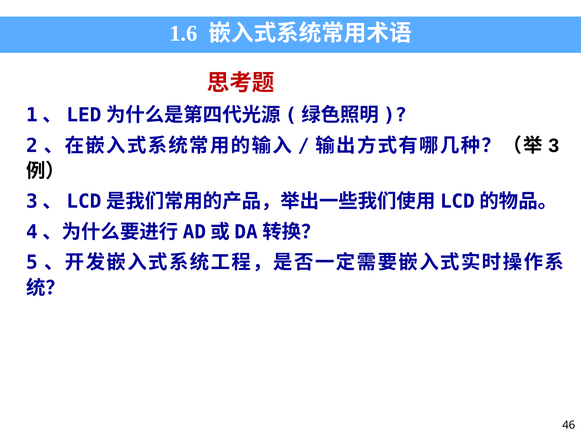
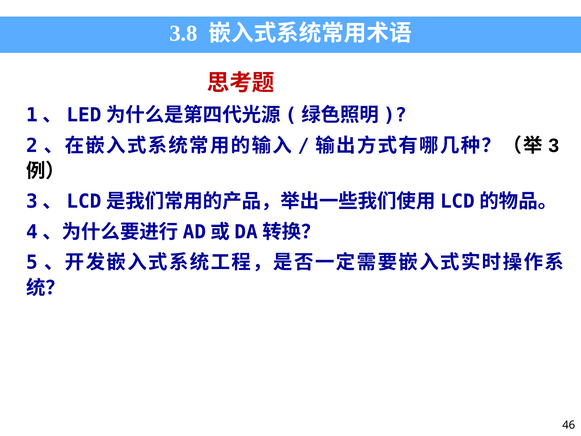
1.6: 1.6 -> 3.8
